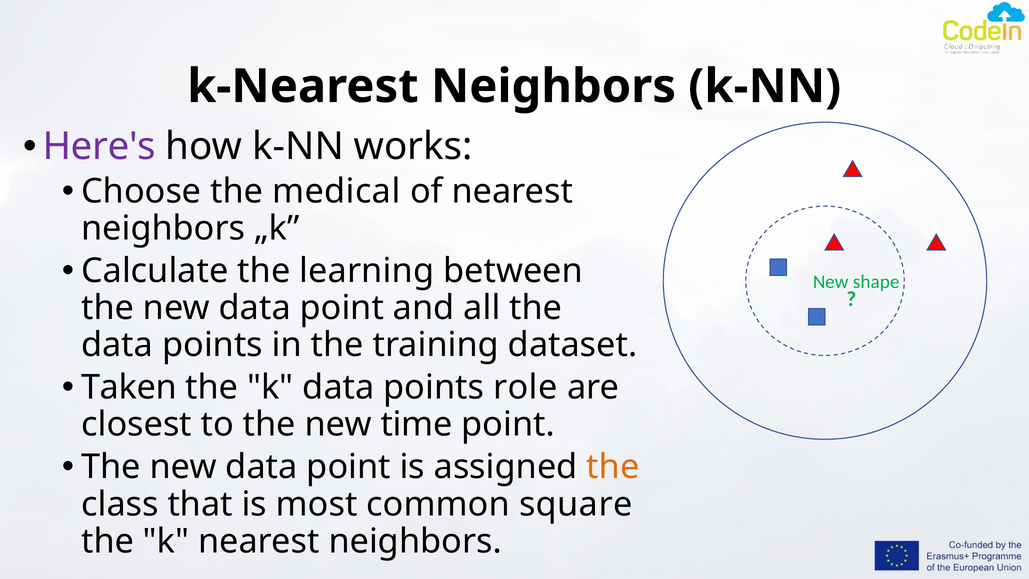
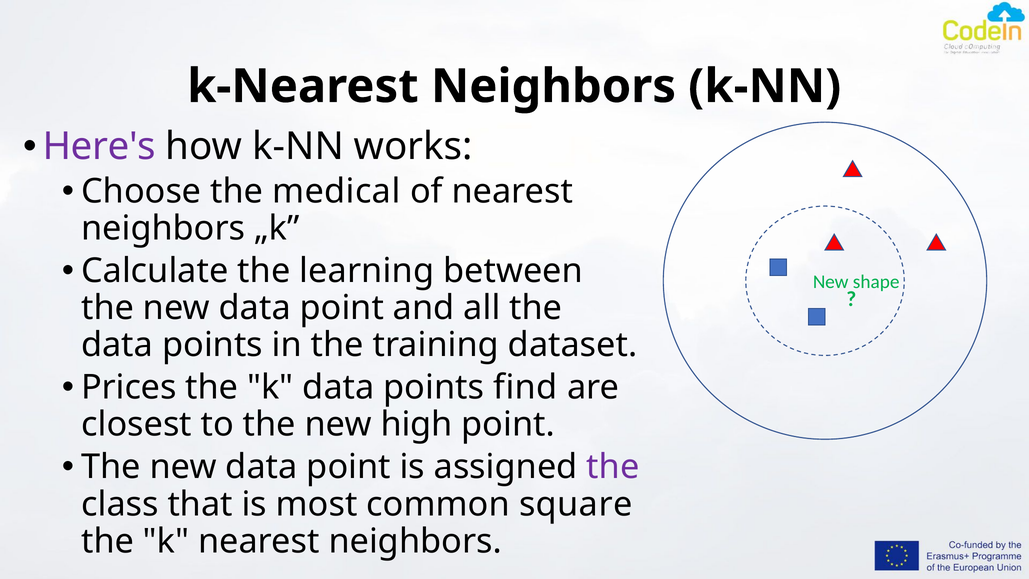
Taken: Taken -> Prices
role: role -> find
time: time -> high
the at (613, 467) colour: orange -> purple
